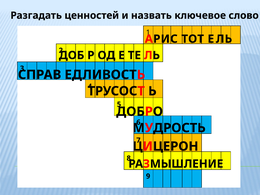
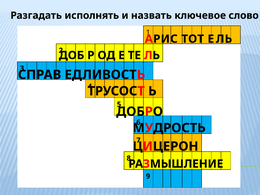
ценностей: ценностей -> исполнять
